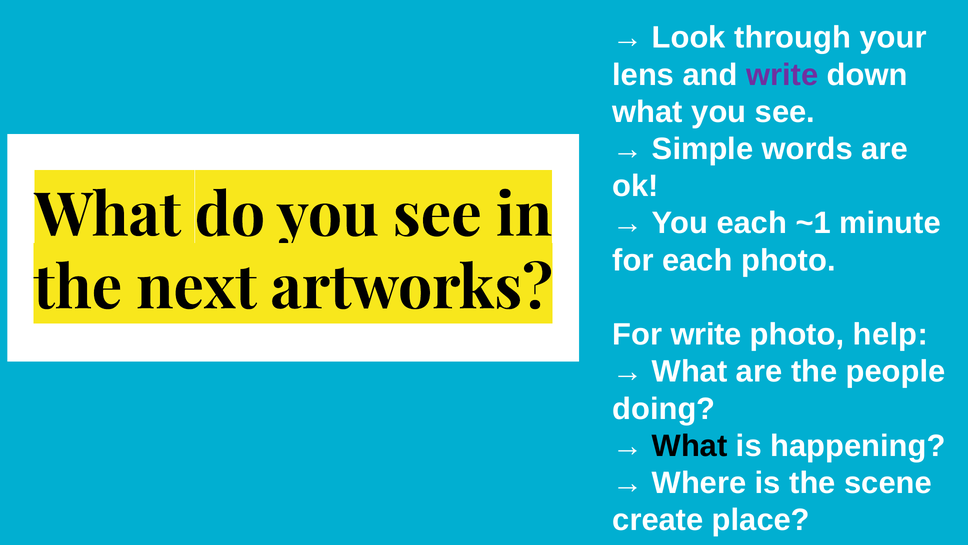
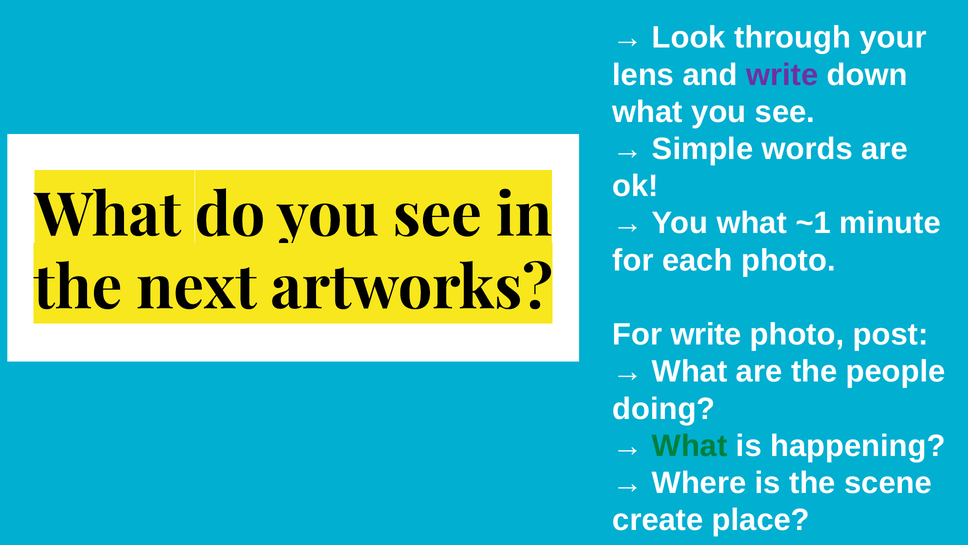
You each: each -> what
help: help -> post
What at (690, 446) colour: black -> green
